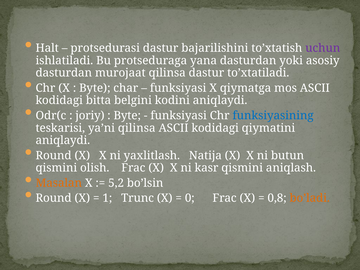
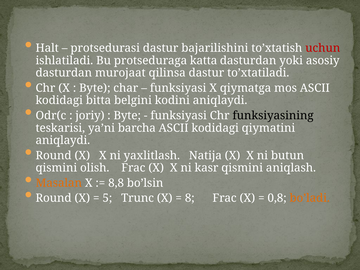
uchun colour: purple -> red
yana: yana -> katta
funksiyasining colour: blue -> black
ya’ni qilinsa: qilinsa -> barcha
5,2: 5,2 -> 8,8
1: 1 -> 5
0: 0 -> 8
